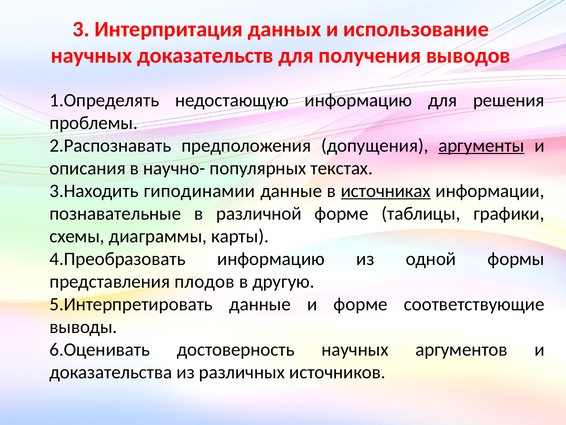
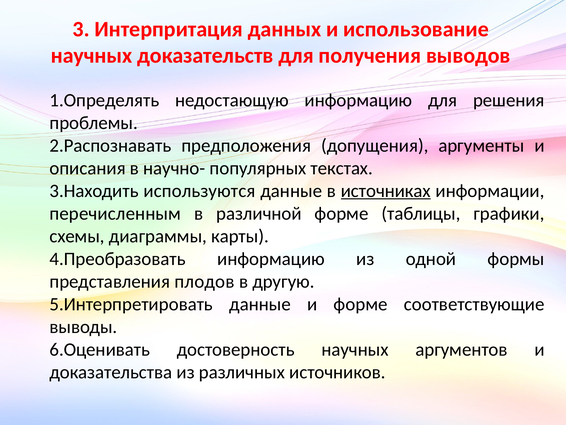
аргументы underline: present -> none
гиподинамии: гиподинамии -> используются
познавательные: познавательные -> перечисленным
